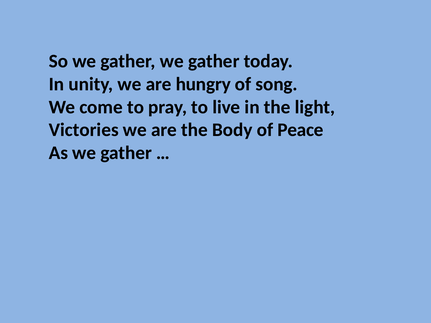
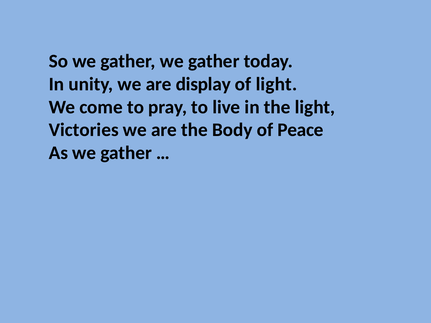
hungry: hungry -> display
of song: song -> light
